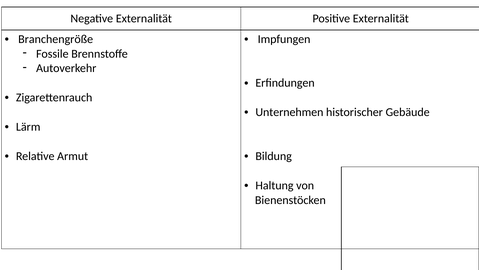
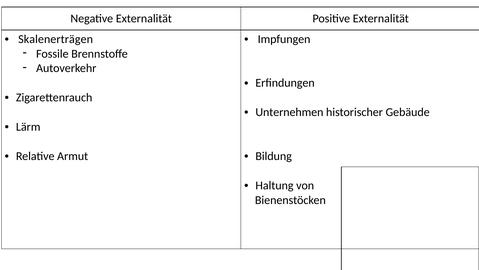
Branchengröße: Branchengröße -> Skalenerträgen
